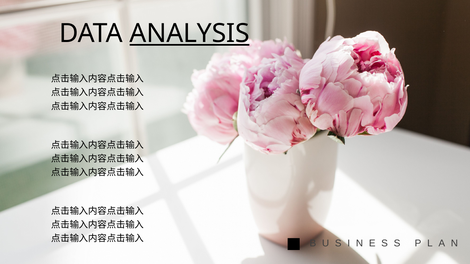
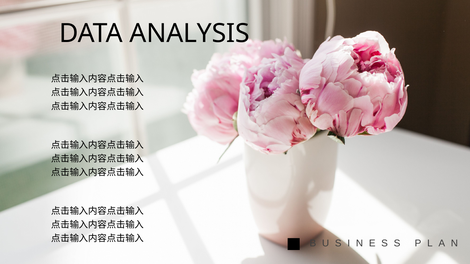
ANALYSIS underline: present -> none
